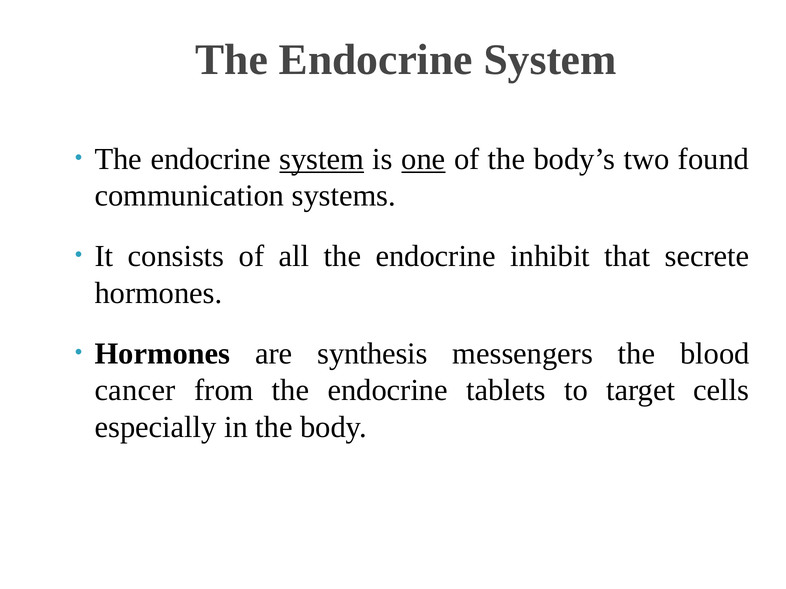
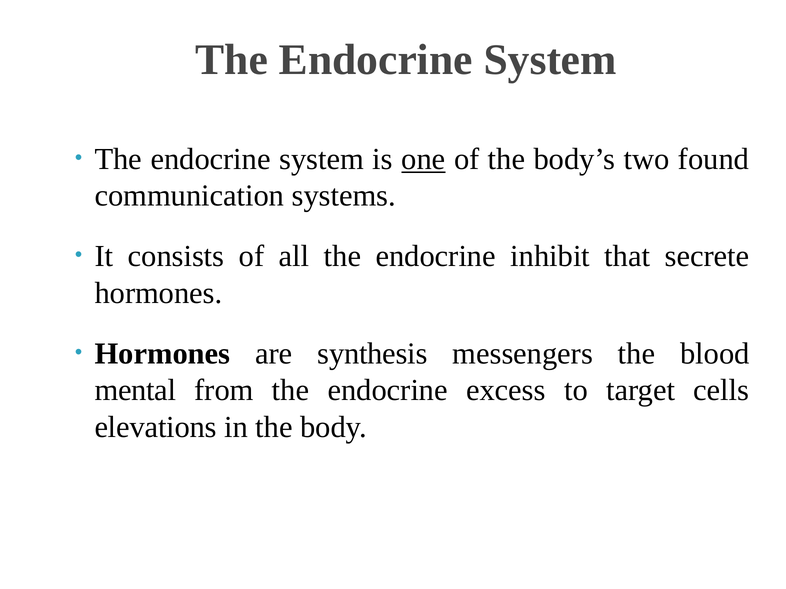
system at (322, 159) underline: present -> none
cancer: cancer -> mental
tablets: tablets -> excess
especially: especially -> elevations
